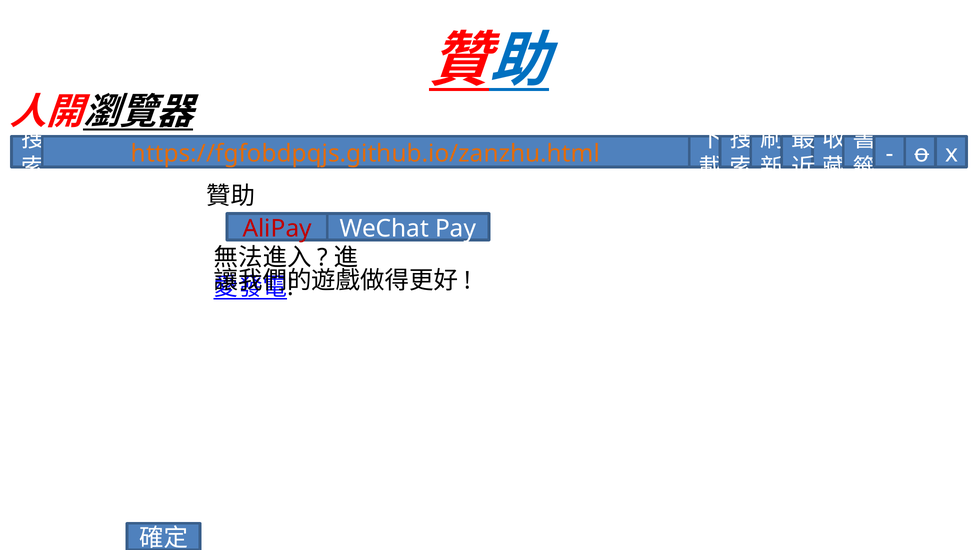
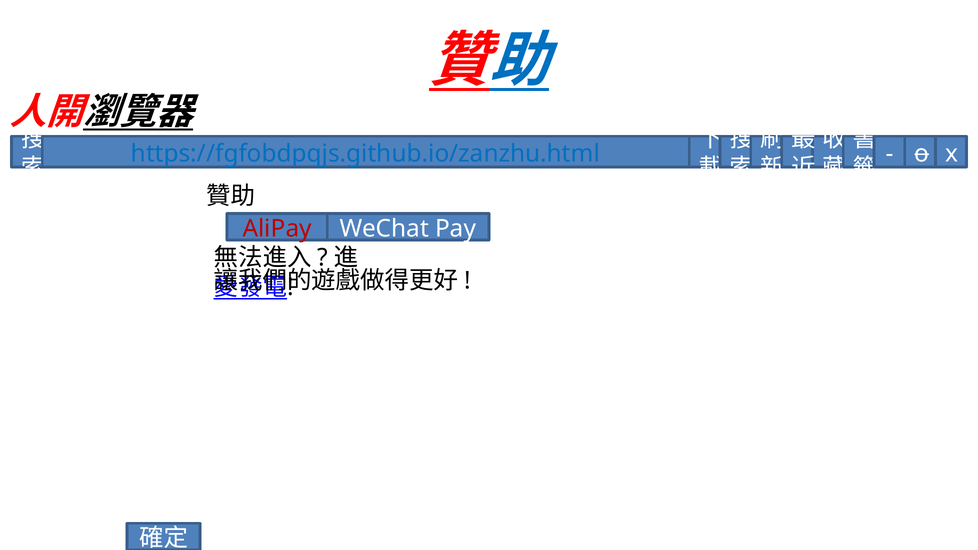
https://fgfobdpqjs.github.io/zanzhu.html colour: orange -> blue
